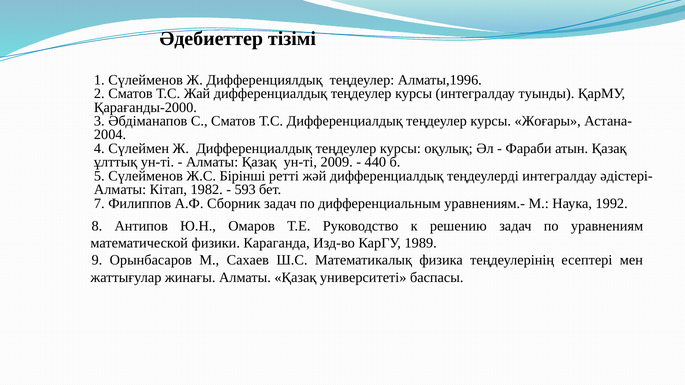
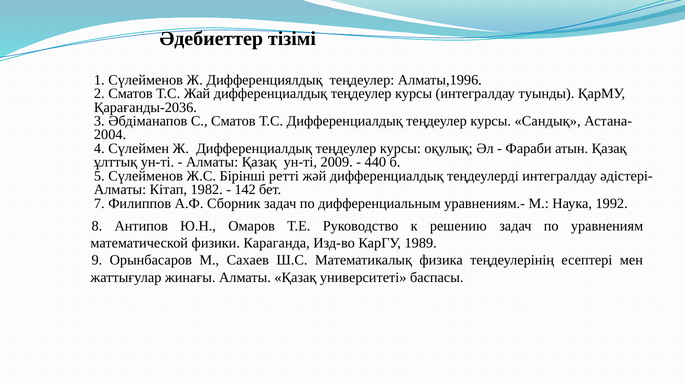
Қарағанды-2000: Қарағанды-2000 -> Қарағанды-2036
Жоғары: Жоғары -> Сандық
593: 593 -> 142
